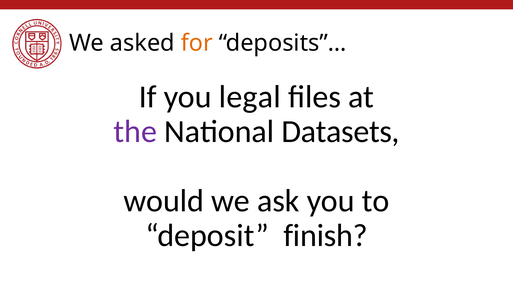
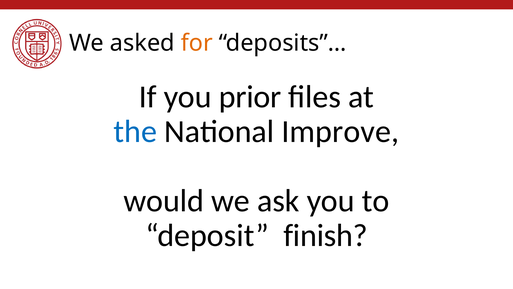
legal: legal -> prior
the colour: purple -> blue
Datasets: Datasets -> Improve
